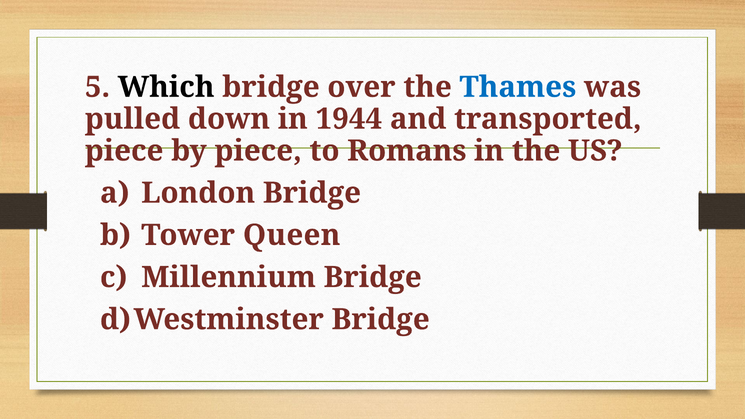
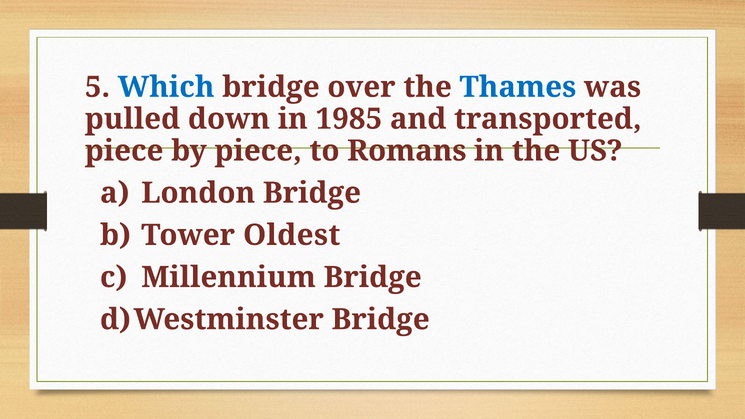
Which colour: black -> blue
1944: 1944 -> 1985
Queen: Queen -> Oldest
